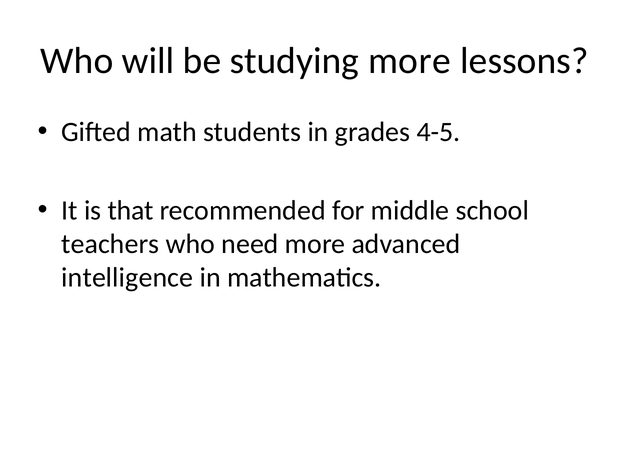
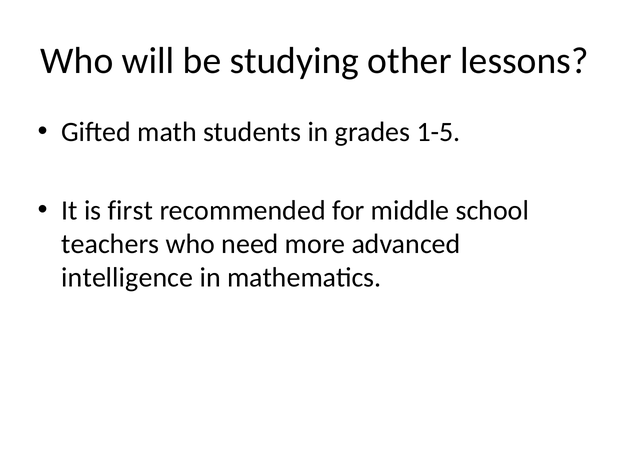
studying more: more -> other
4-5: 4-5 -> 1-5
that: that -> first
